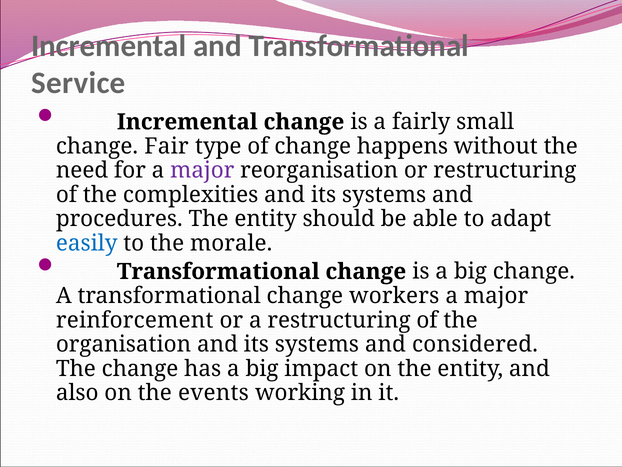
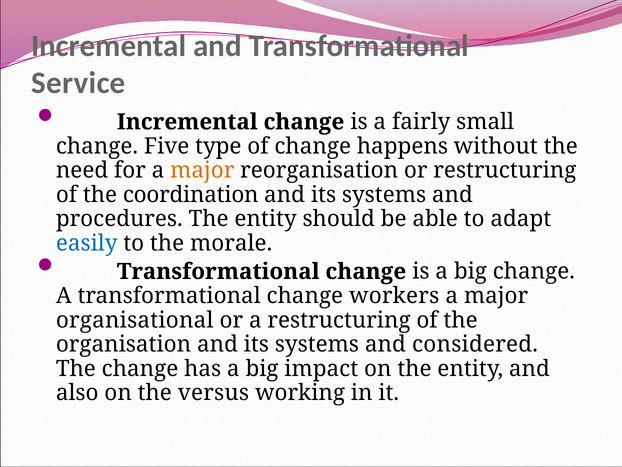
Fair: Fair -> Five
major at (202, 170) colour: purple -> orange
complexities: complexities -> coordination
reinforcement: reinforcement -> organisational
events: events -> versus
